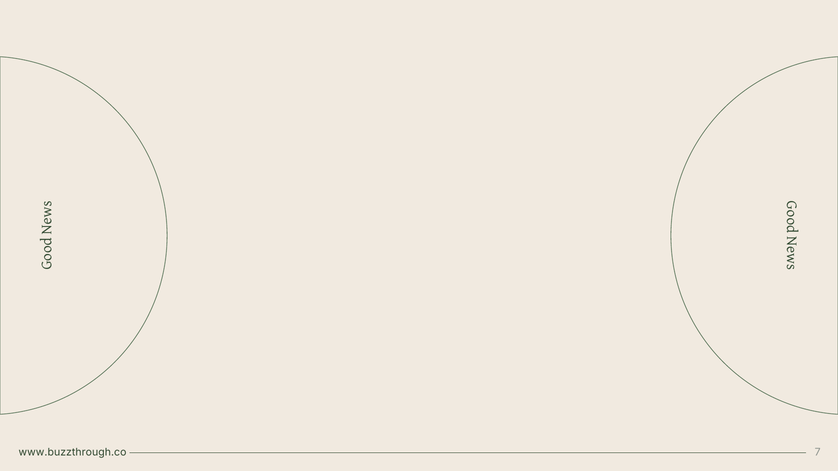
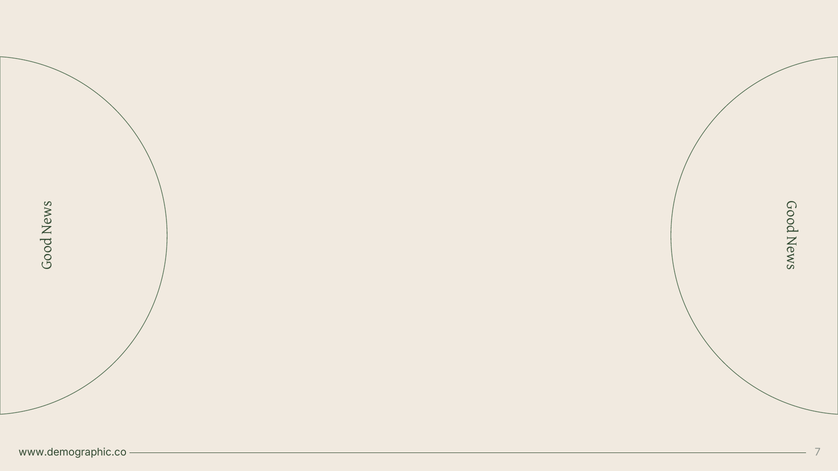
www.buzzthrough.co: www.buzzthrough.co -> www.demographic.co
